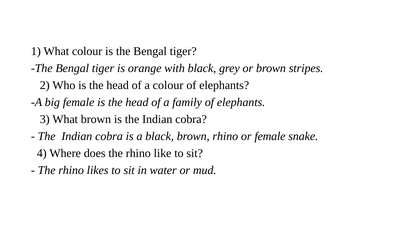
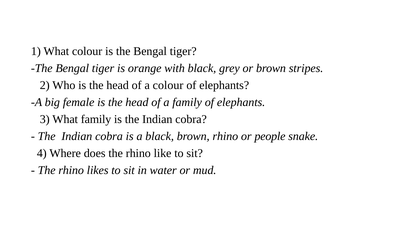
What brown: brown -> family
or female: female -> people
